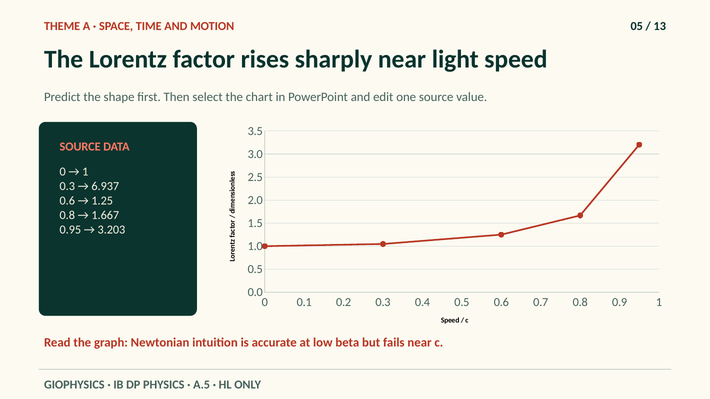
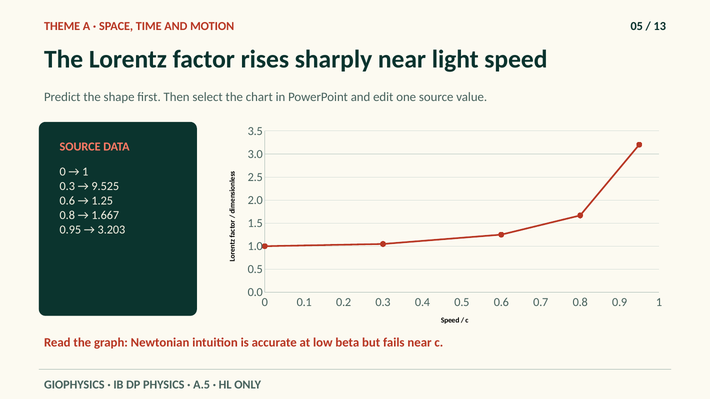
6.937: 6.937 -> 9.525
